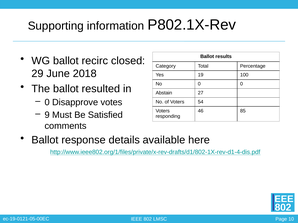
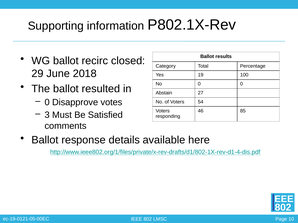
9: 9 -> 3
